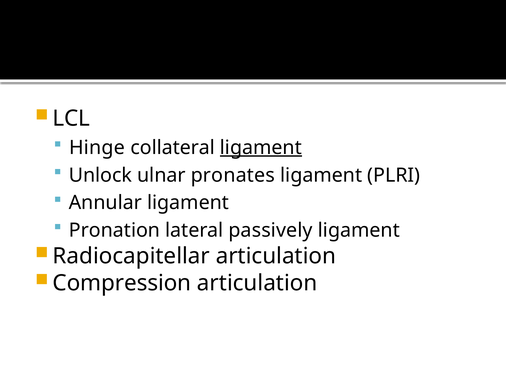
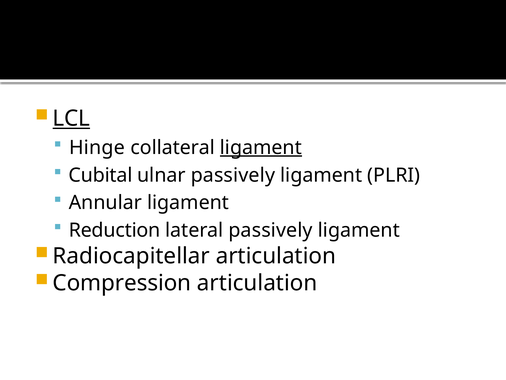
LCL underline: none -> present
Unlock: Unlock -> Cubital
ulnar pronates: pronates -> passively
Pronation: Pronation -> Reduction
